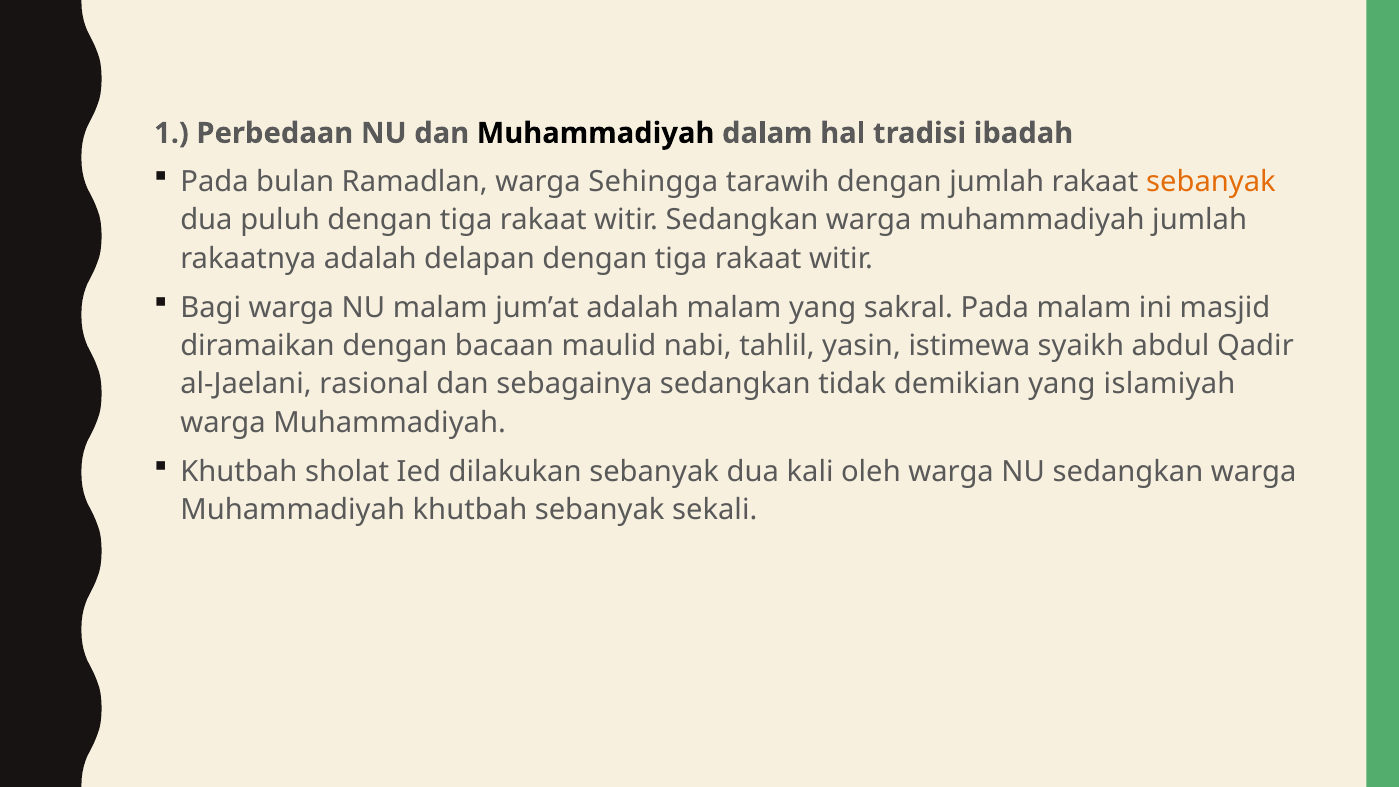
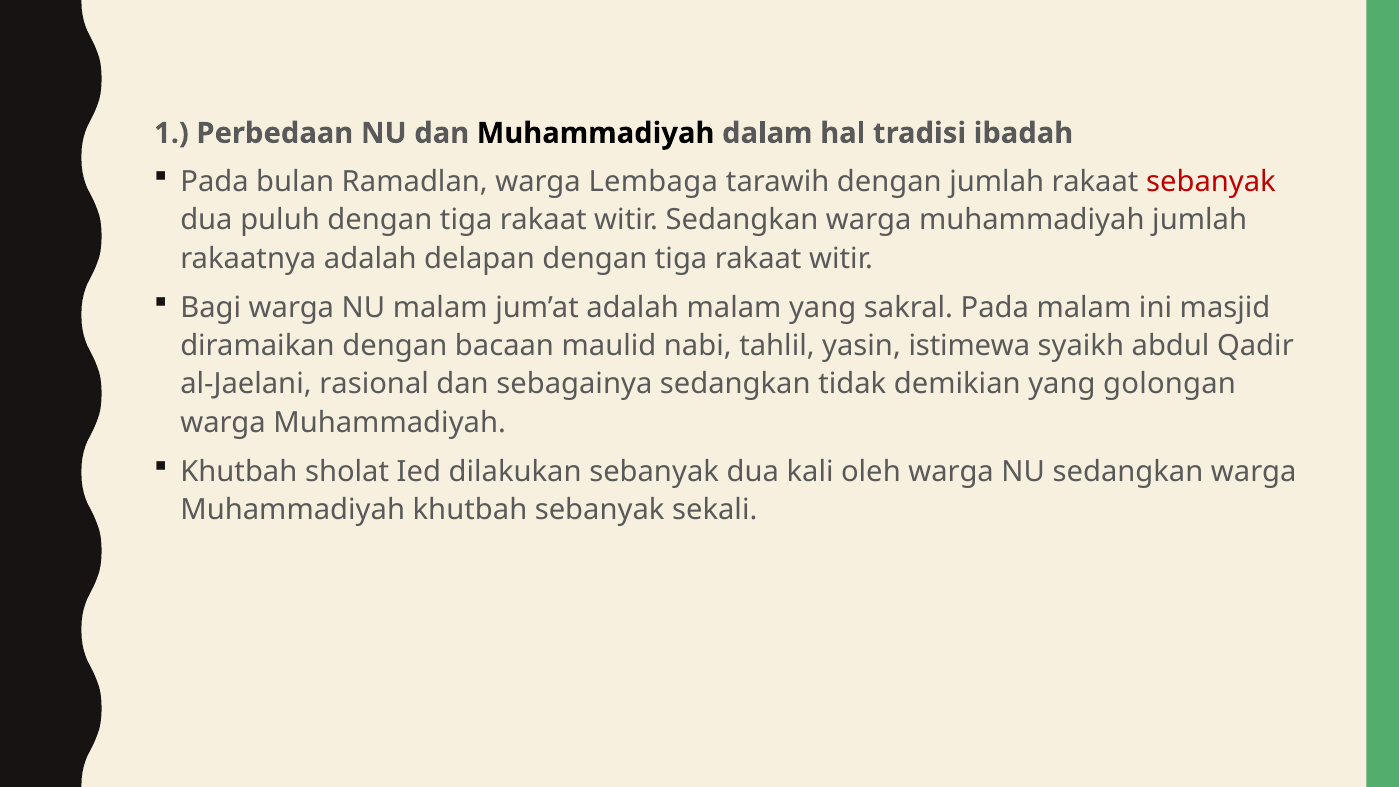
Sehingga: Sehingga -> Lembaga
sebanyak at (1211, 182) colour: orange -> red
islamiyah: islamiyah -> golongan
